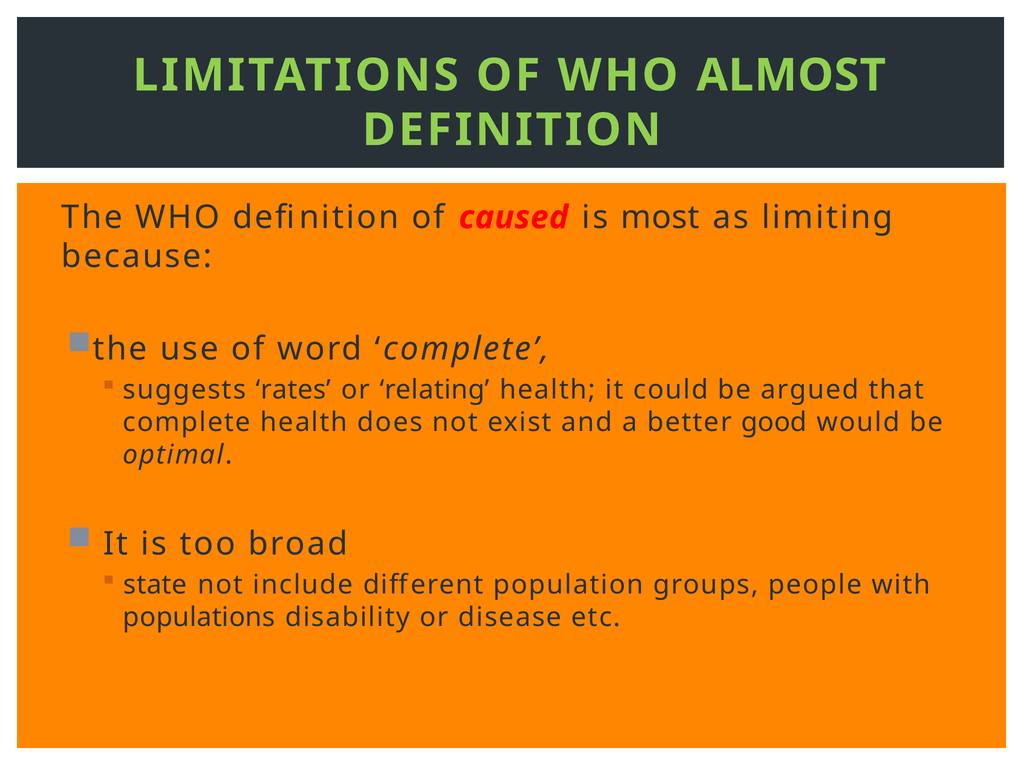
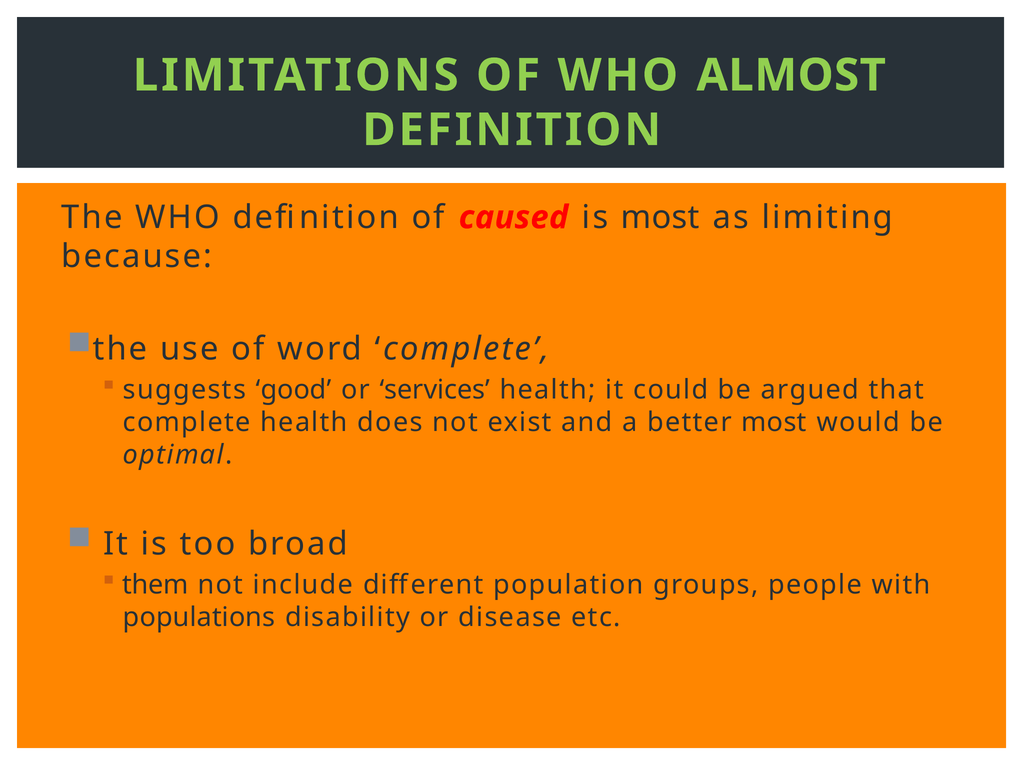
rates: rates -> good
relating: relating -> services
better good: good -> most
state: state -> them
